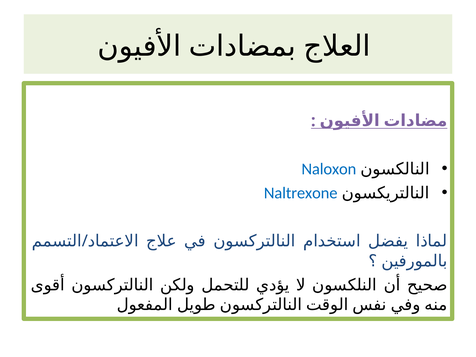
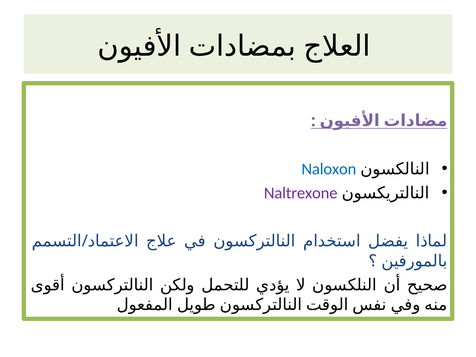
Naltrexone colour: blue -> purple
